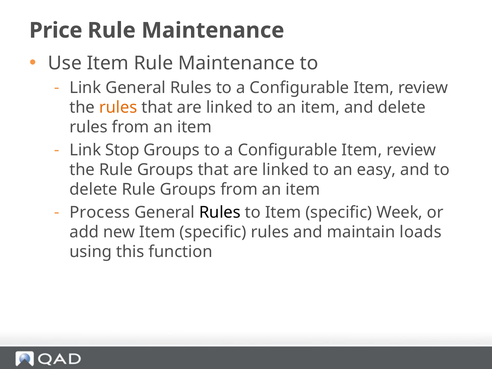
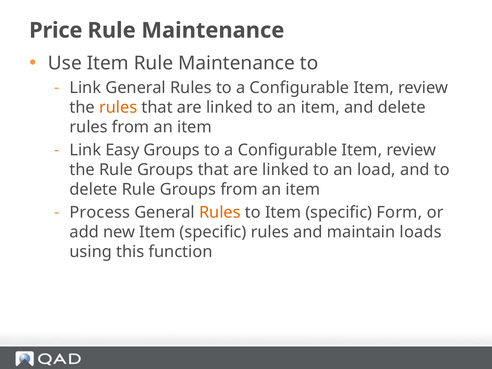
Stop: Stop -> Easy
easy: easy -> load
Rules at (220, 212) colour: black -> orange
Week: Week -> Form
